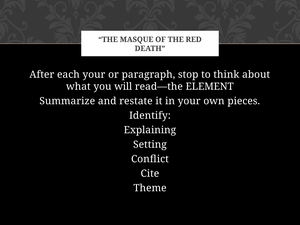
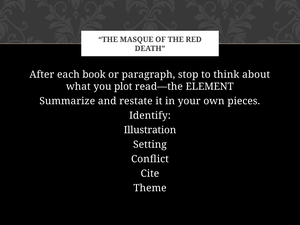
each your: your -> book
will: will -> plot
Explaining: Explaining -> Illustration
